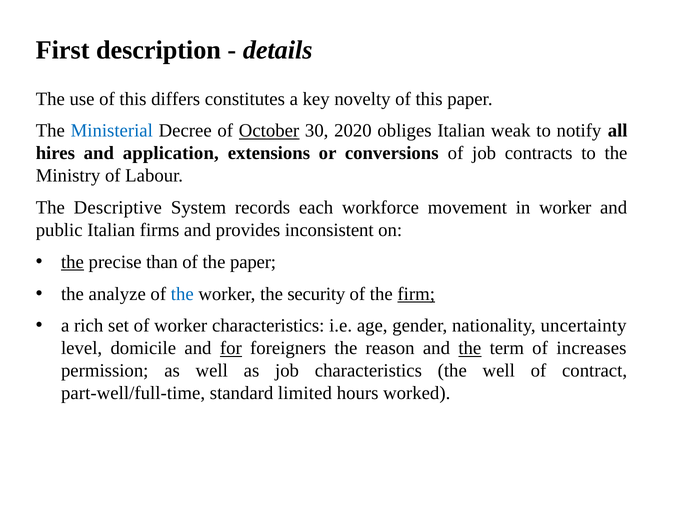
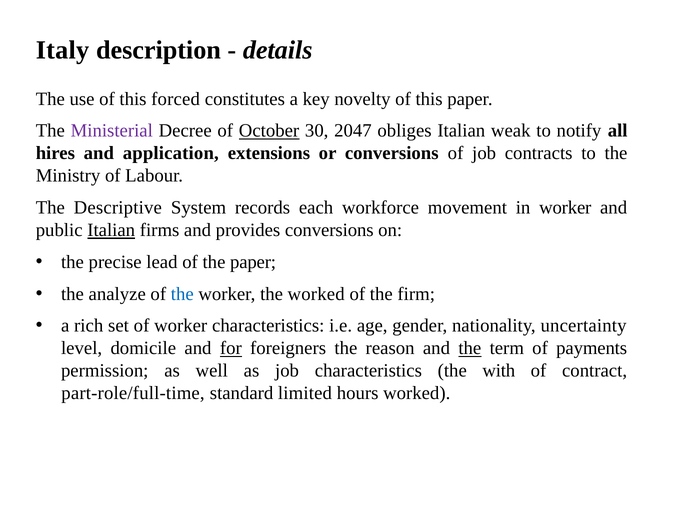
First: First -> Italy
differs: differs -> forced
Ministerial colour: blue -> purple
2020: 2020 -> 2047
Italian at (111, 230) underline: none -> present
provides inconsistent: inconsistent -> conversions
the at (72, 262) underline: present -> none
than: than -> lead
the security: security -> worked
firm underline: present -> none
increases: increases -> payments
the well: well -> with
part-well/full-time: part-well/full-time -> part-role/full-time
